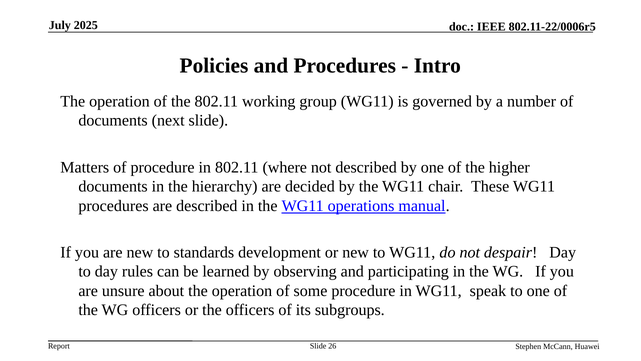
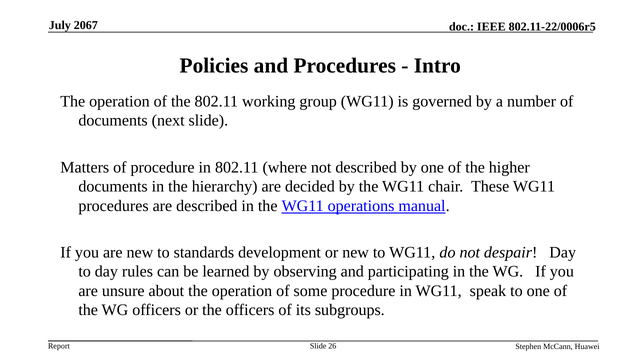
2025: 2025 -> 2067
